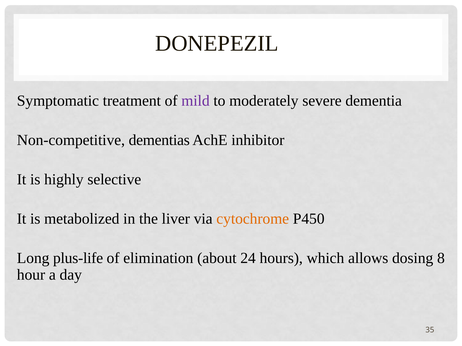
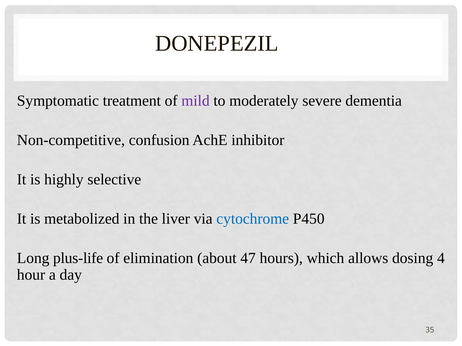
dementias: dementias -> confusion
cytochrome colour: orange -> blue
24: 24 -> 47
8: 8 -> 4
